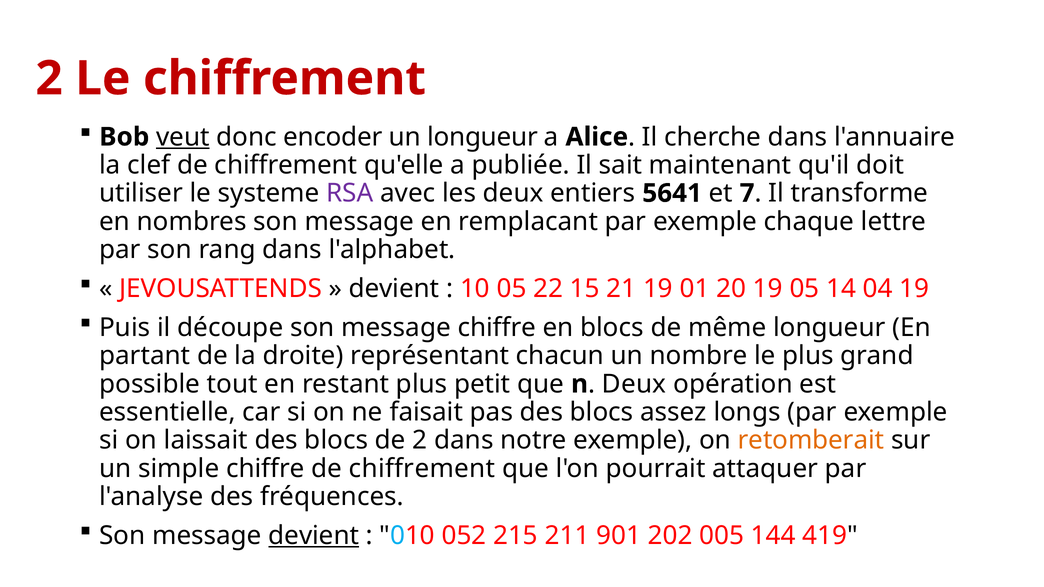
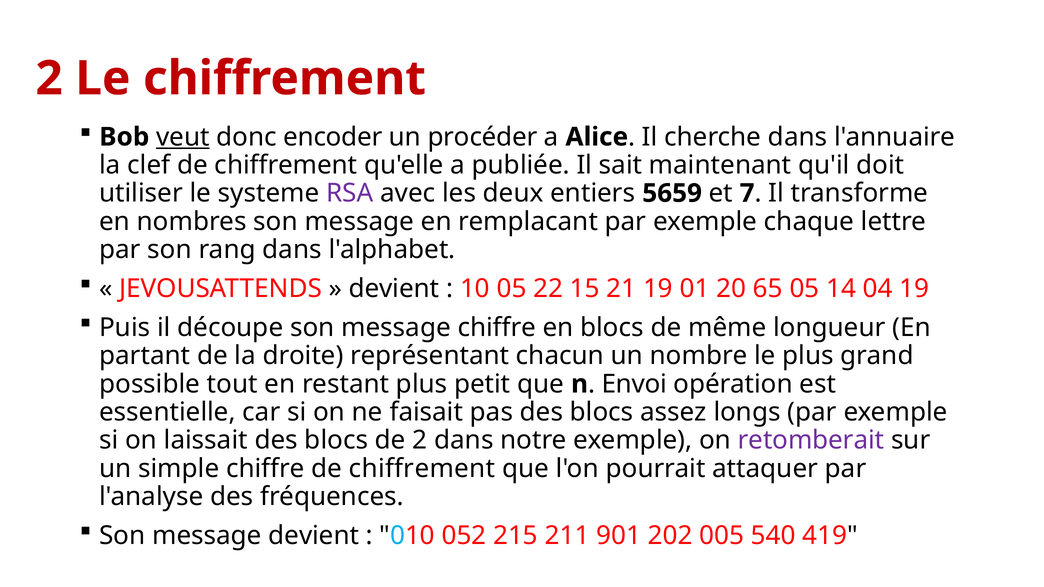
un longueur: longueur -> procéder
5641: 5641 -> 5659
20 19: 19 -> 65
Deux at (634, 384): Deux -> Envoi
retomberait colour: orange -> purple
devient at (314, 536) underline: present -> none
144: 144 -> 540
